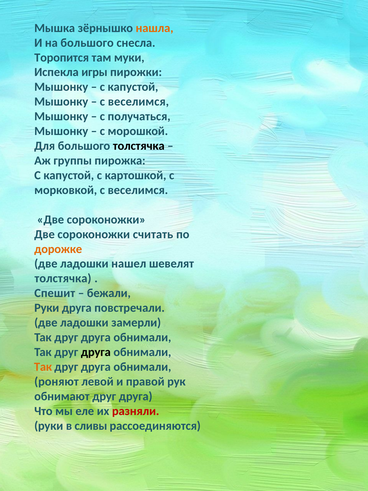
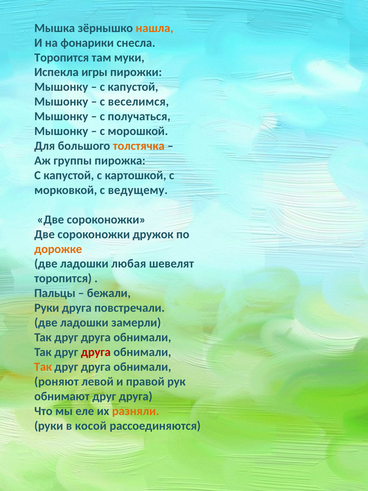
на большого: большого -> фонарики
толстячка at (139, 146) colour: black -> orange
морковкой с веселимся: веселимся -> ведущему
считать: считать -> дружок
нашел: нашел -> любая
толстячка at (63, 278): толстячка -> торопится
Спешит: Спешит -> Пальцы
друга at (96, 352) colour: black -> red
разняли colour: red -> orange
сливы: сливы -> косой
